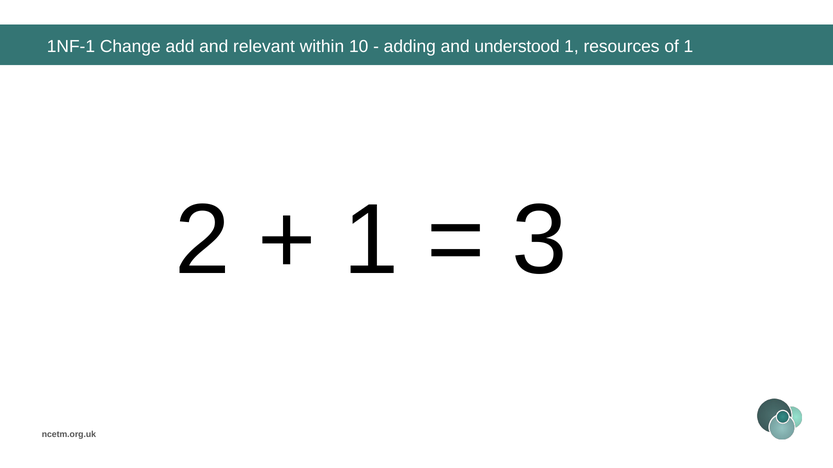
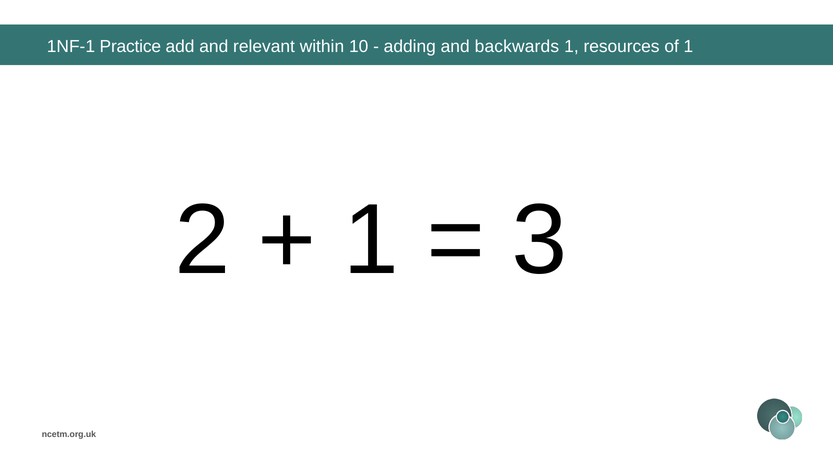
Change: Change -> Practice
understood: understood -> backwards
